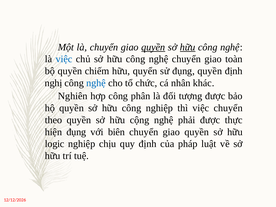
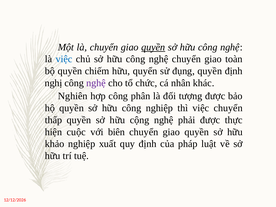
hữu at (188, 47) underline: present -> none
nghệ at (96, 83) colour: blue -> purple
theo: theo -> thấp
hiện đụng: đụng -> cuộc
logic: logic -> khảo
chịu: chịu -> xuất
